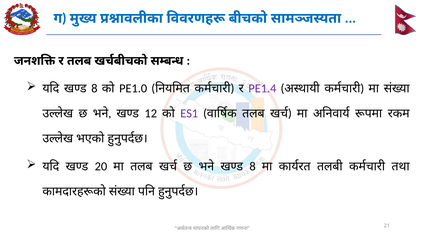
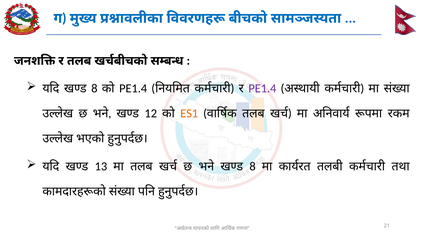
PE1.0 at (133, 89): PE1.0 -> PE1.4
ES1 colour: purple -> orange
20: 20 -> 13
